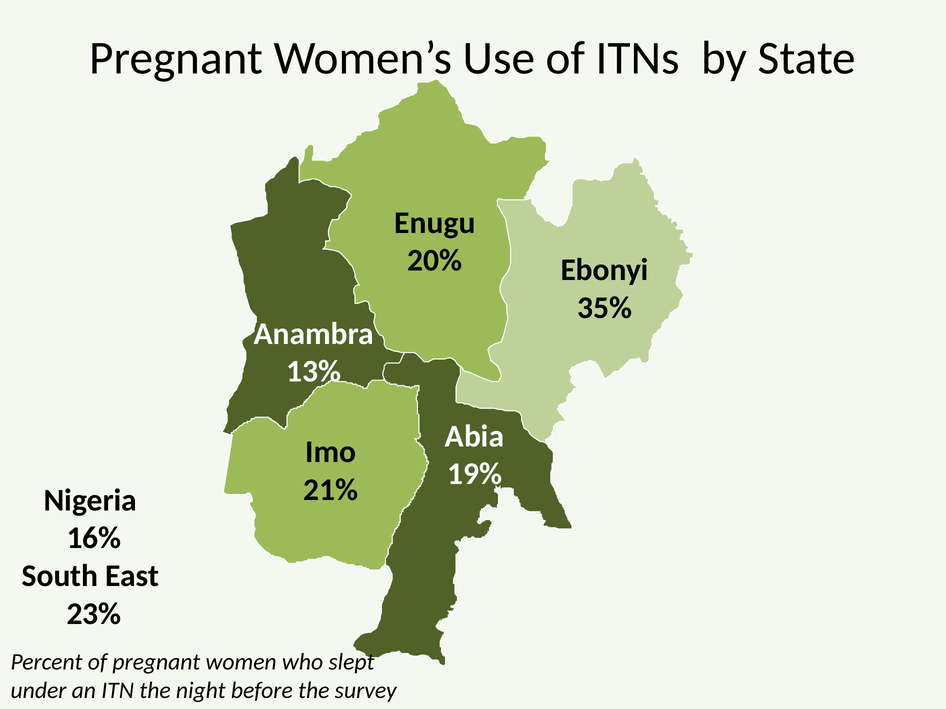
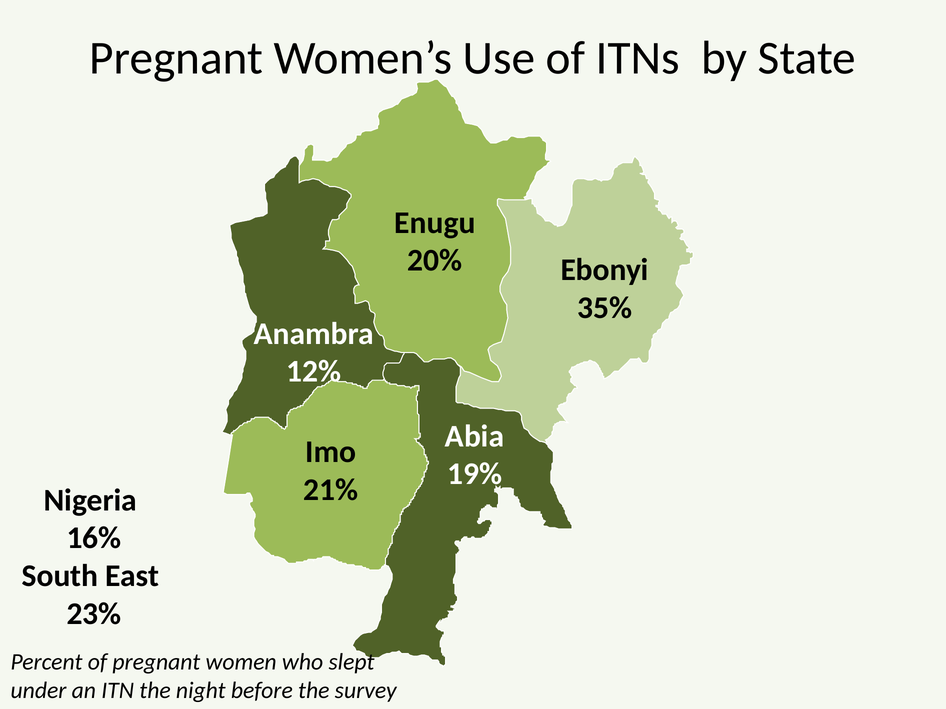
13%: 13% -> 12%
